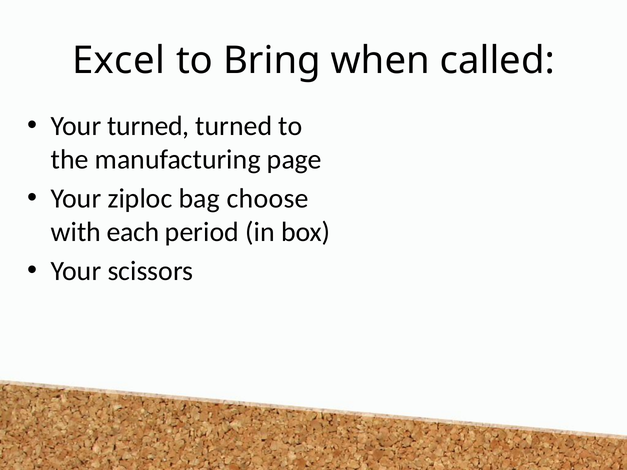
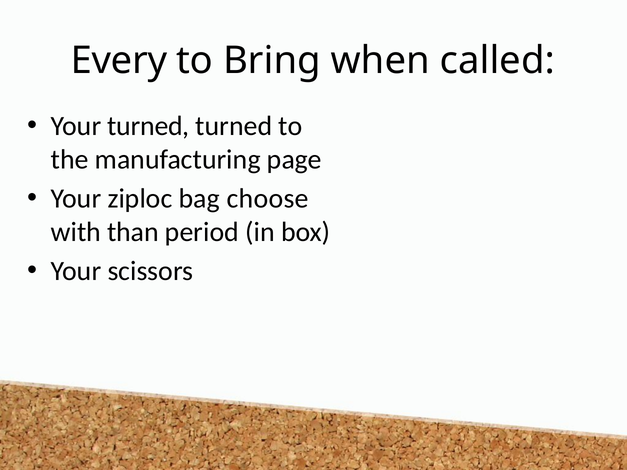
Excel: Excel -> Every
each: each -> than
